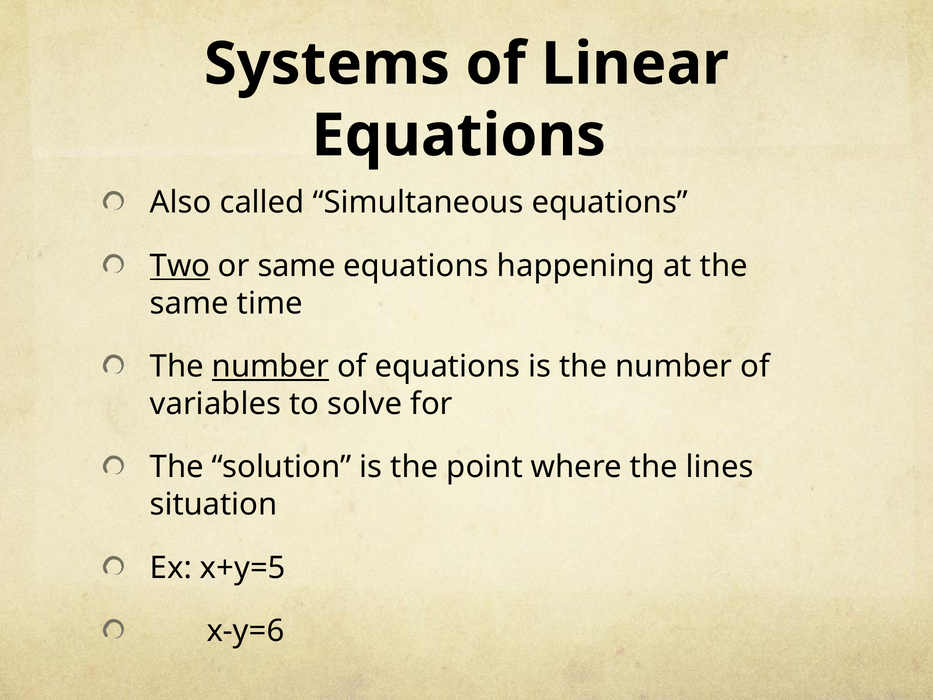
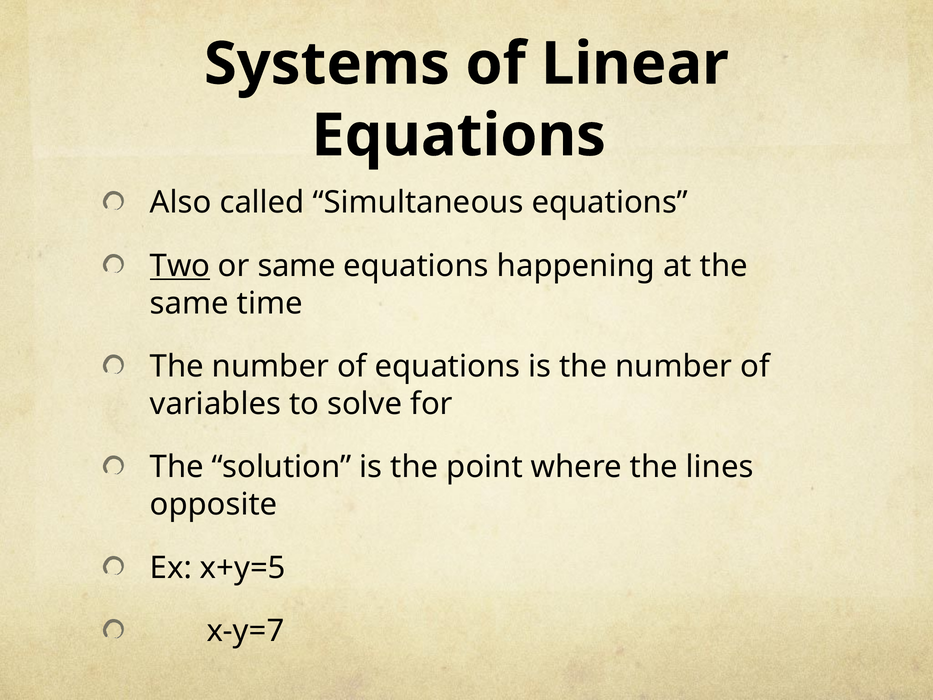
number at (270, 366) underline: present -> none
situation: situation -> opposite
x-y=6: x-y=6 -> x-y=7
